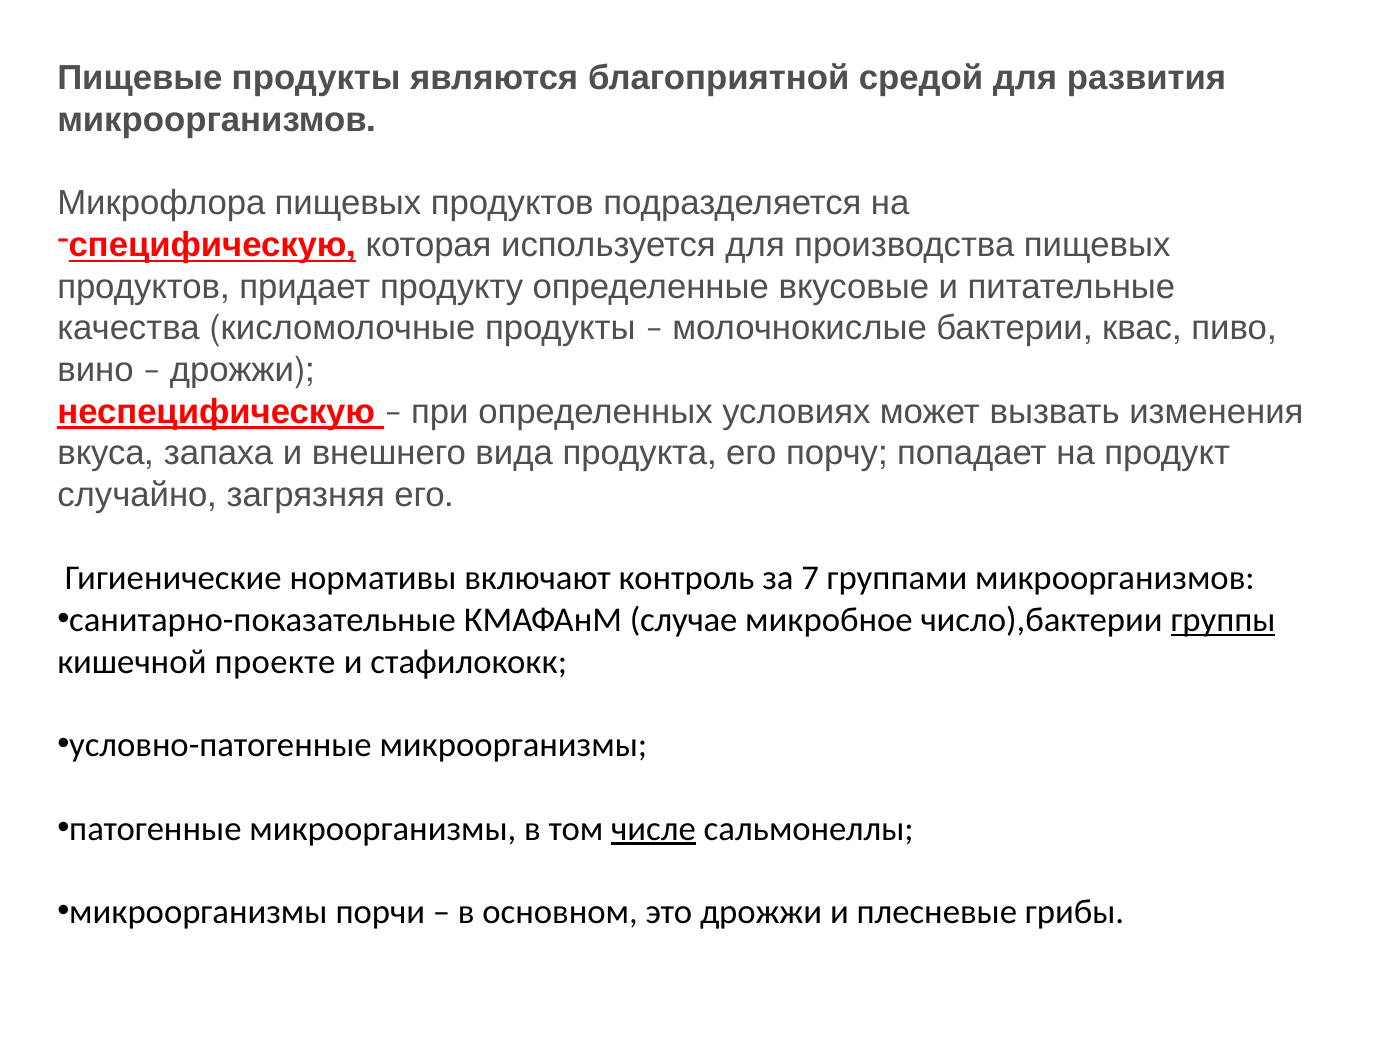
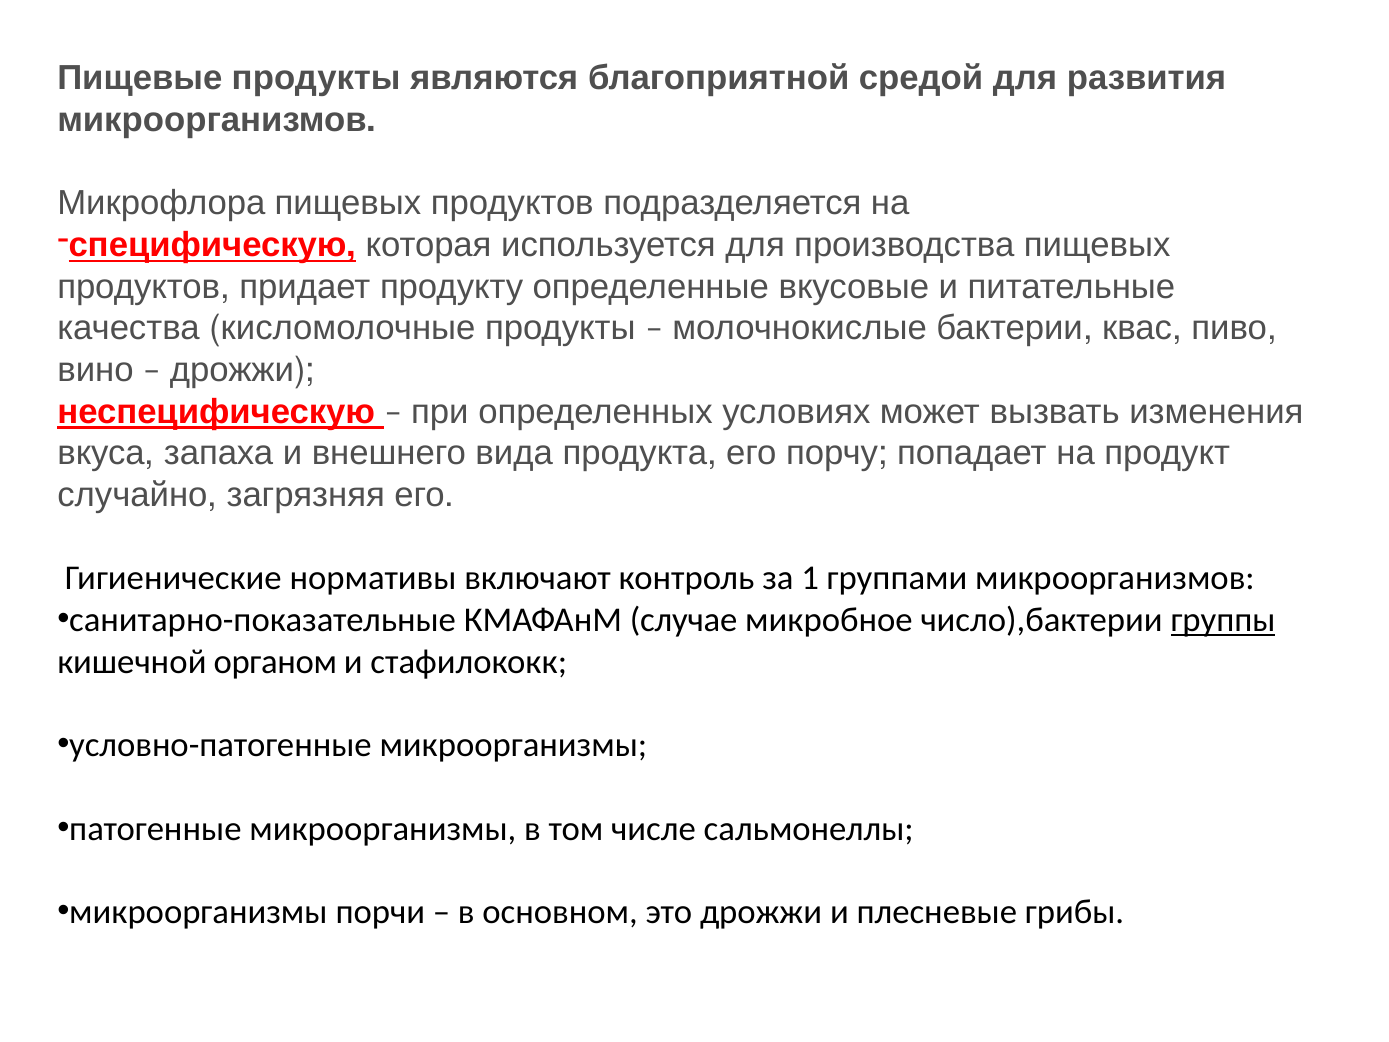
7: 7 -> 1
проекте: проекте -> органом
числе underline: present -> none
